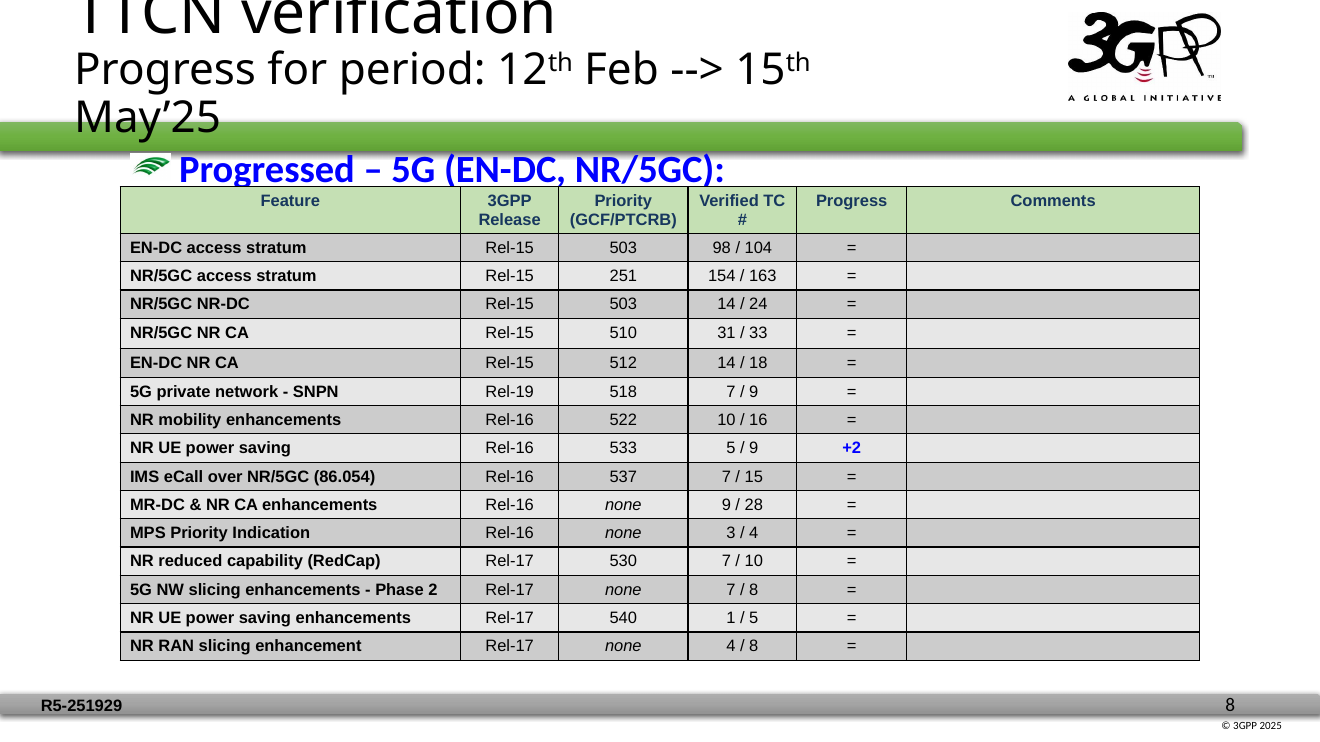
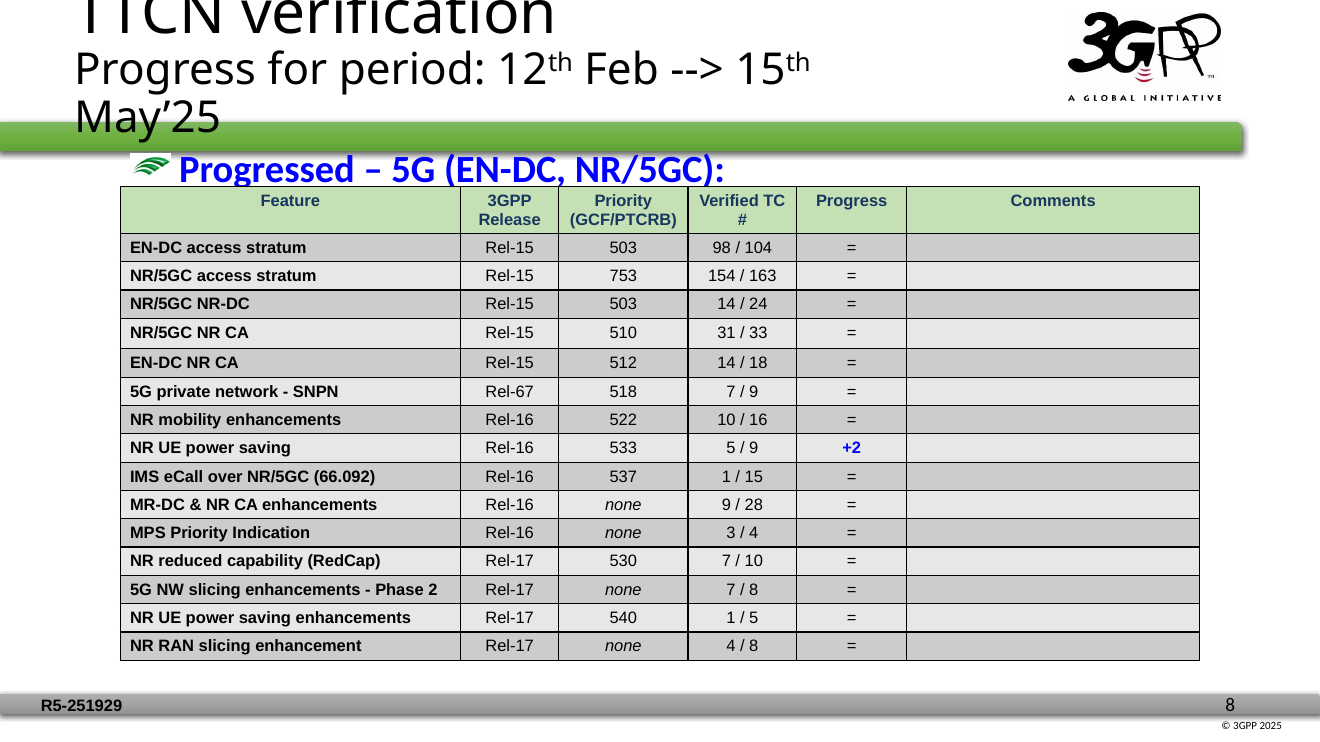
251: 251 -> 753
Rel-19: Rel-19 -> Rel-67
86.054: 86.054 -> 66.092
537 7: 7 -> 1
